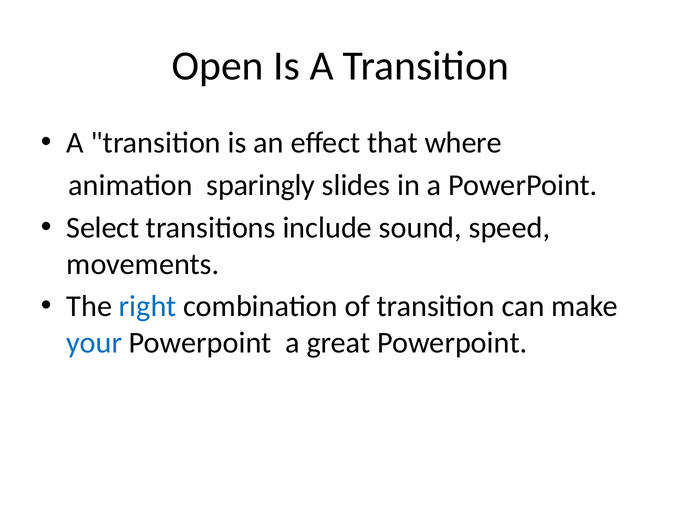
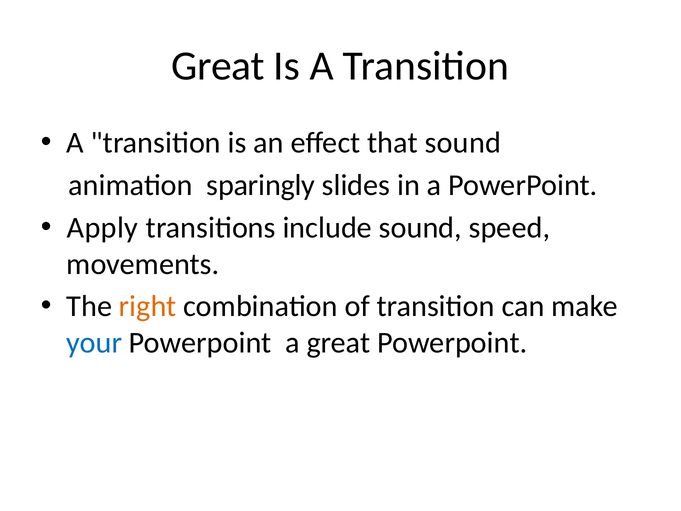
Open at (218, 66): Open -> Great
that where: where -> sound
Select: Select -> Apply
right colour: blue -> orange
